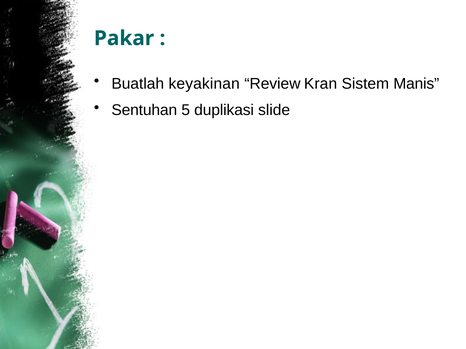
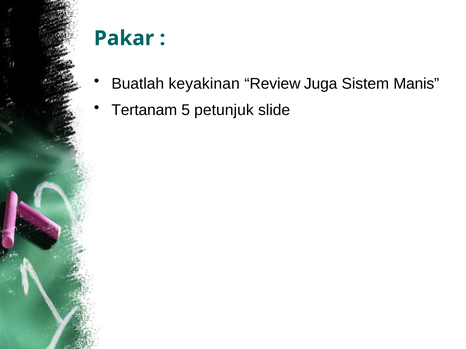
Kran: Kran -> Juga
Sentuhan: Sentuhan -> Tertanam
duplikasi: duplikasi -> petunjuk
